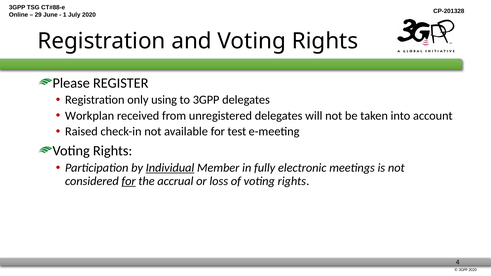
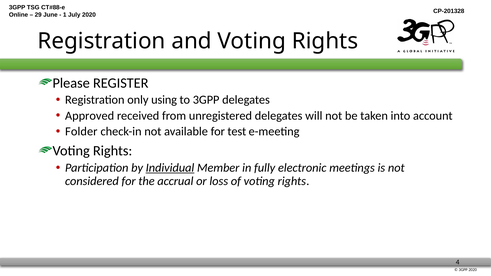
Workplan: Workplan -> Approved
Raised: Raised -> Folder
for at (129, 181) underline: present -> none
